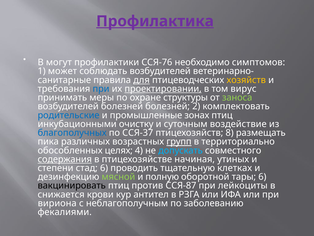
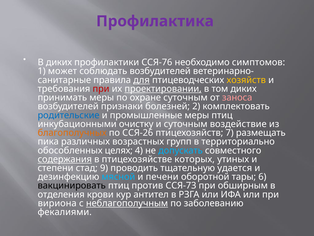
Профилактика underline: present -> none
В могут: могут -> диких
при at (101, 89) colour: blue -> red
том вирус: вирус -> диких
охране структуры: структуры -> суточным
заноса colour: light green -> pink
возбудителей болезней: болезней -> признаки
промышленные зонах: зонах -> меры
благополучных colour: blue -> orange
ССЯ-37: ССЯ-37 -> ССЯ-26
8: 8 -> 7
групп underline: present -> none
начиная: начиная -> которых
стад 6: 6 -> 9
клетках: клетках -> удается
мясной colour: light green -> light blue
полную: полную -> печени
ССЯ-87: ССЯ-87 -> ССЯ-73
лейкоциты: лейкоциты -> обширным
снижается: снижается -> отделения
неблагополучным underline: none -> present
